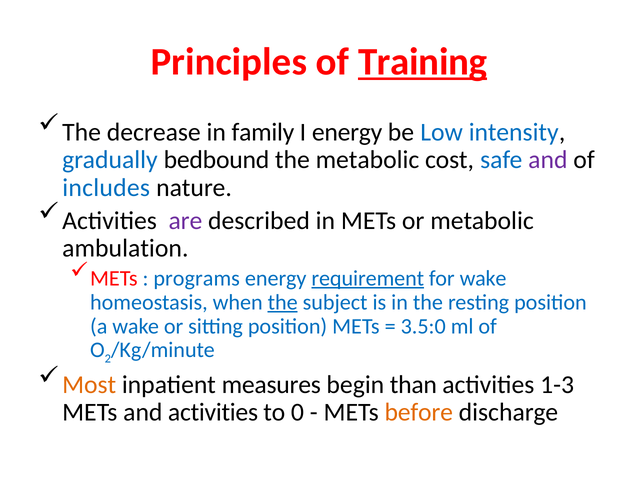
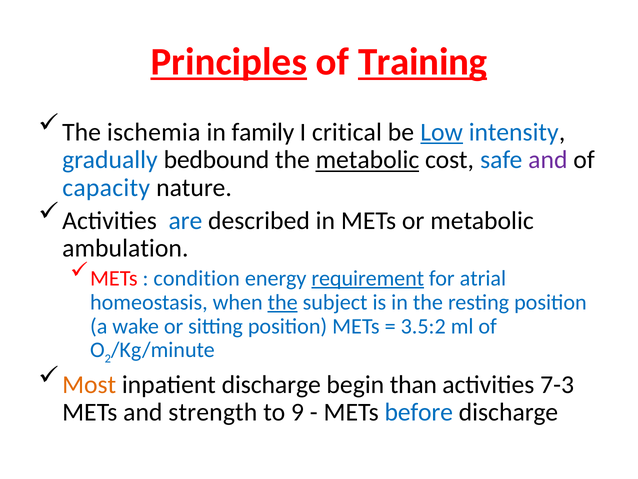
Principles underline: none -> present
decrease: decrease -> ischemia
I energy: energy -> critical
Low underline: none -> present
metabolic at (367, 160) underline: none -> present
includes: includes -> capacity
are colour: purple -> blue
programs: programs -> condition
for wake: wake -> atrial
3.5:0: 3.5:0 -> 3.5:2
inpatient measures: measures -> discharge
1-3: 1-3 -> 7-3
and activities: activities -> strength
0: 0 -> 9
before colour: orange -> blue
